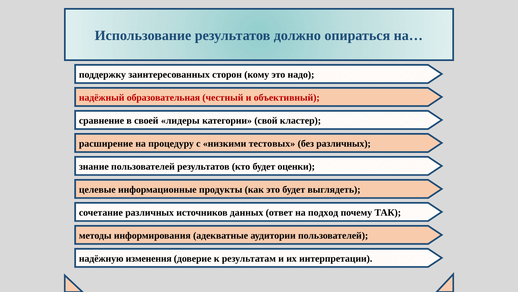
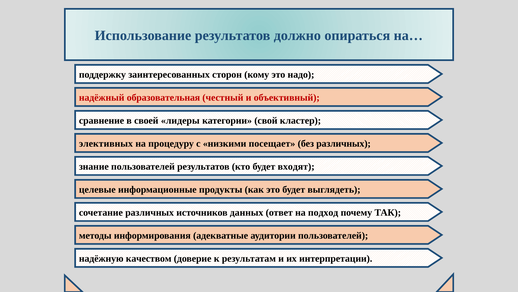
расширение: расширение -> элективных
тестовых: тестовых -> посещает
оценки: оценки -> входят
изменения: изменения -> качеством
